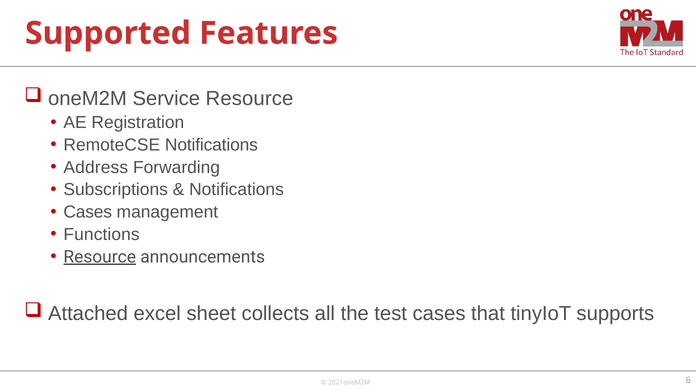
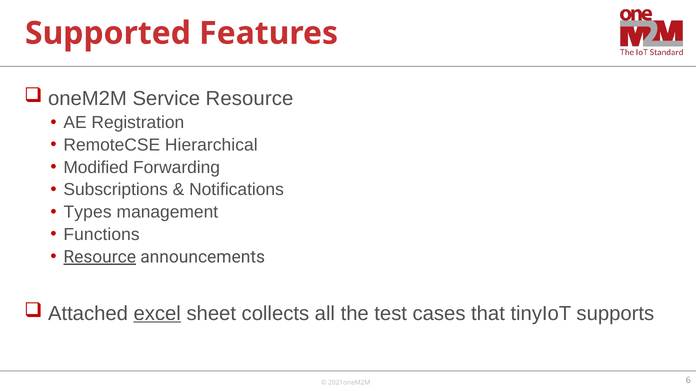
RemoteCSE Notifications: Notifications -> Hierarchical
Address: Address -> Modified
Cases at (88, 212): Cases -> Types
excel underline: none -> present
